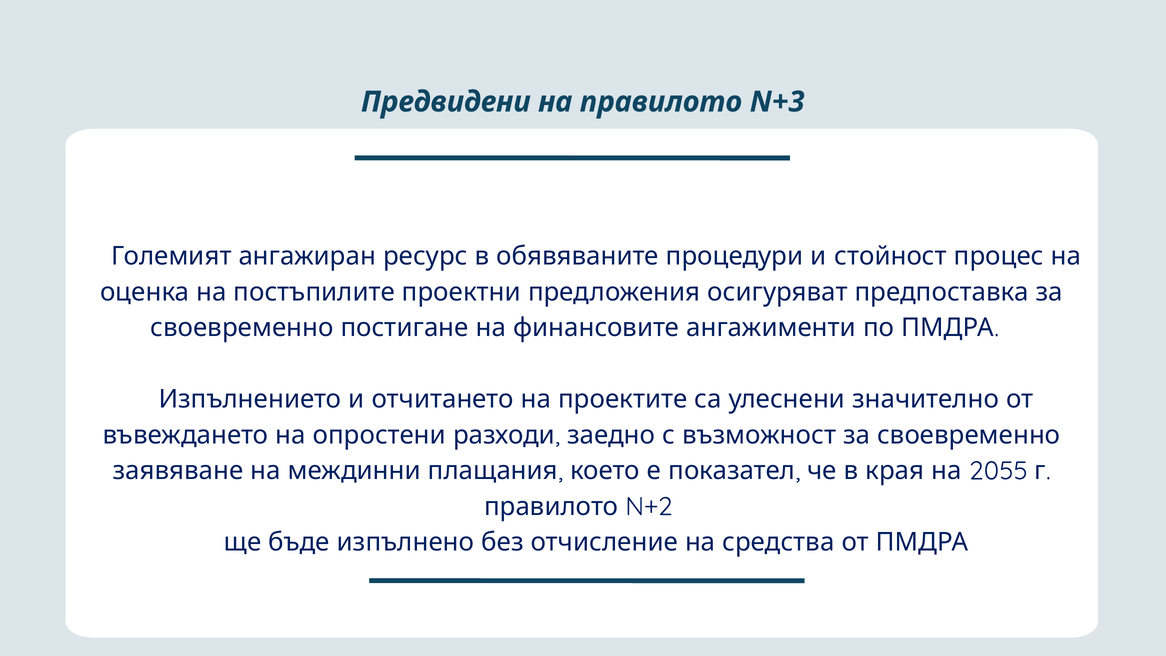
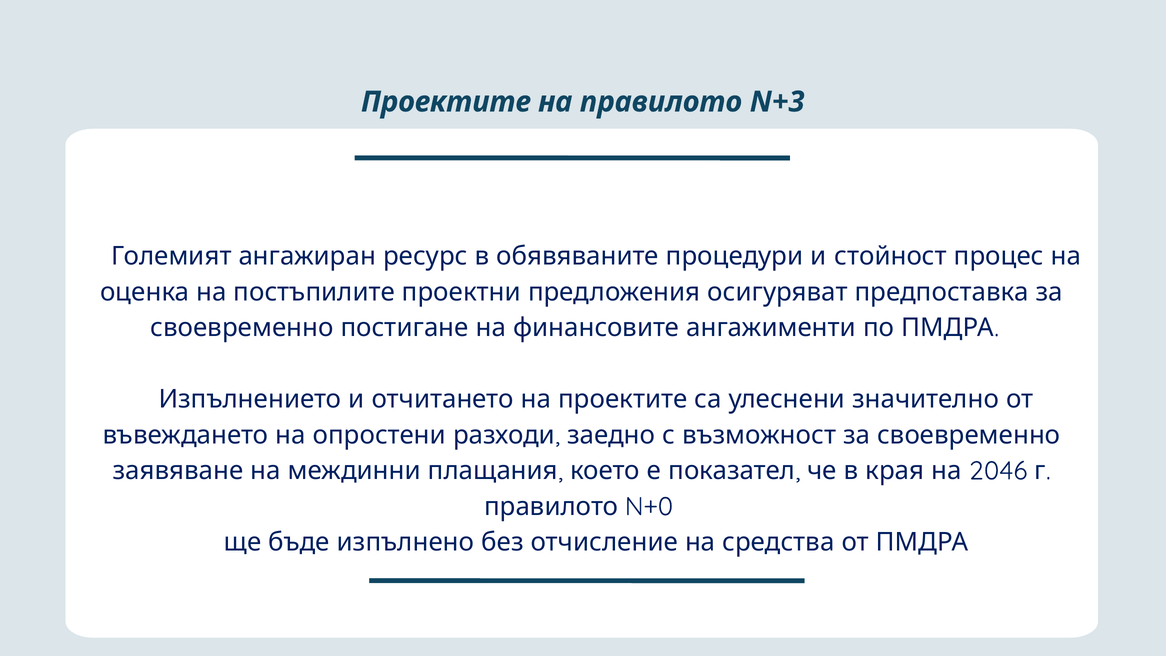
Предвидени at (446, 102): Предвидени -> Проектите
2055: 2055 -> 2046
N+2: N+2 -> N+0
